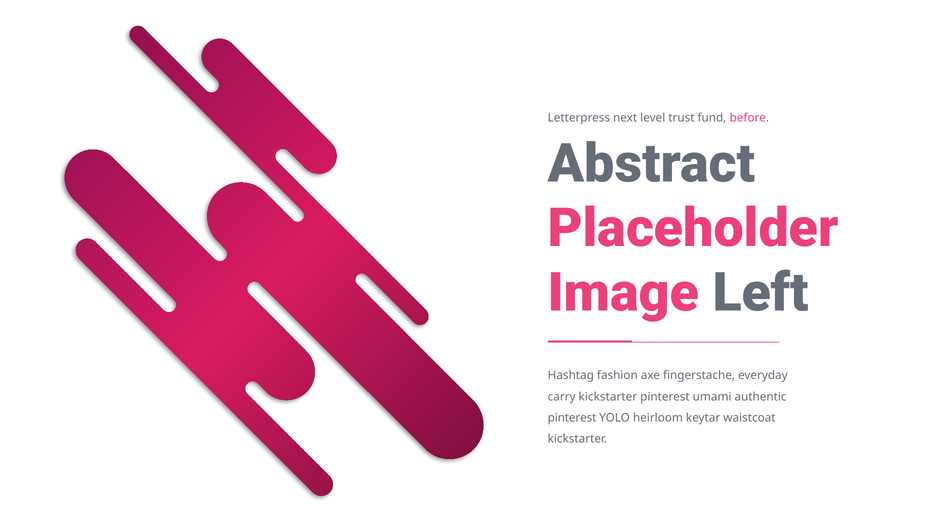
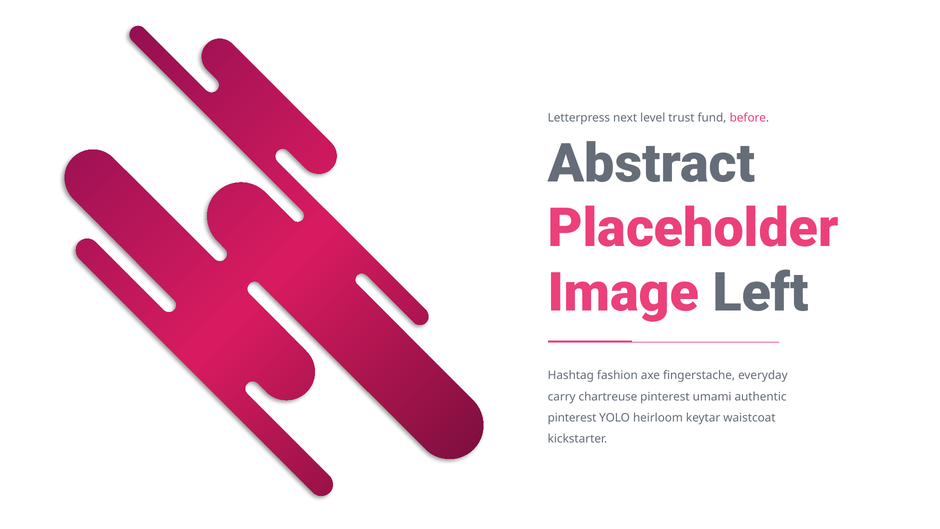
carry kickstarter: kickstarter -> chartreuse
